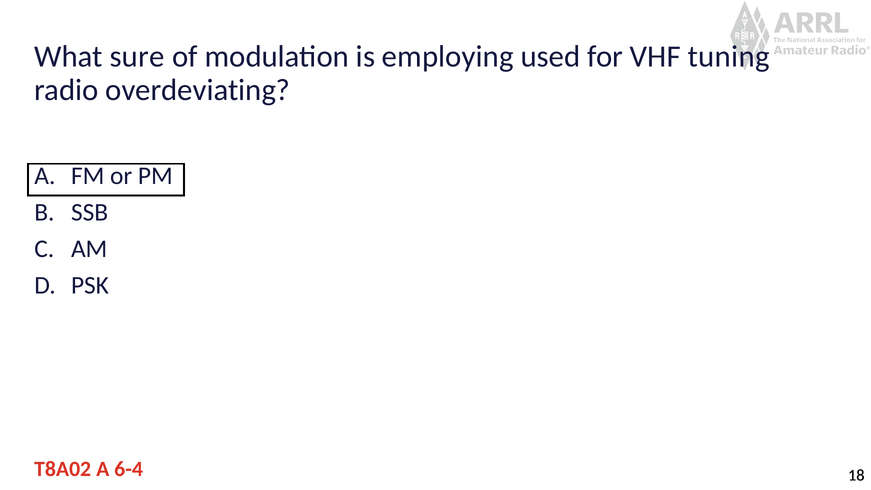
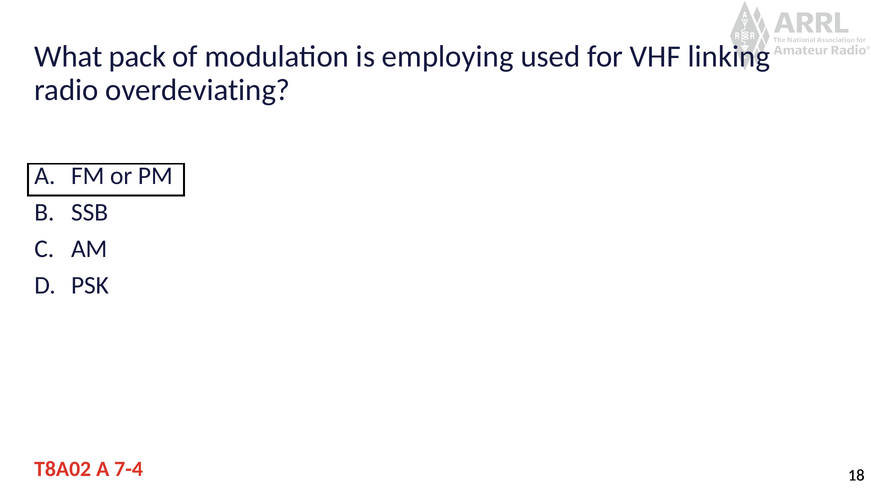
sure: sure -> pack
tuning: tuning -> linking
6-4: 6-4 -> 7-4
